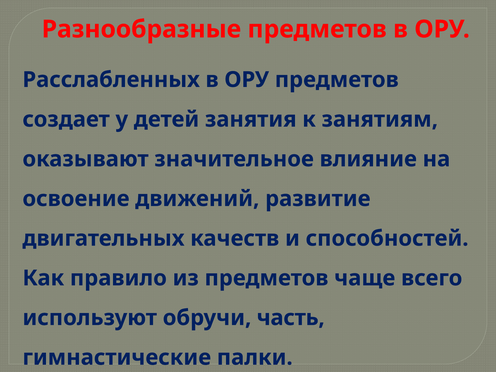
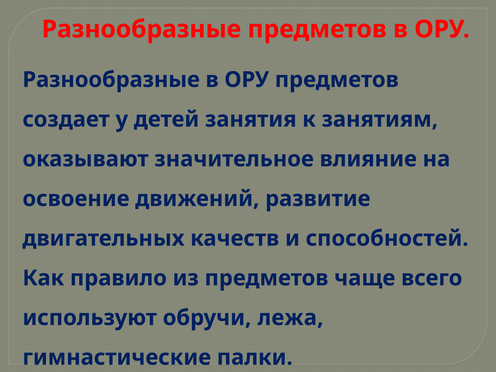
Расслабленных at (111, 80): Расслабленных -> Разнообразные
часть: часть -> лежа
